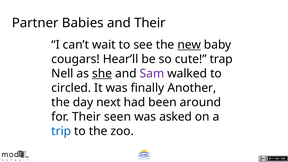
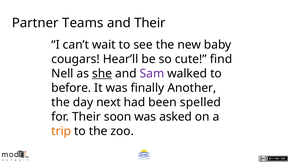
Babies: Babies -> Teams
new underline: present -> none
trap: trap -> find
circled: circled -> before
around: around -> spelled
seen: seen -> soon
trip colour: blue -> orange
